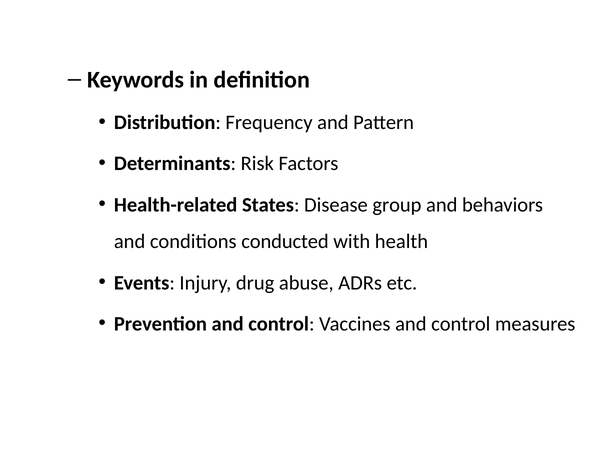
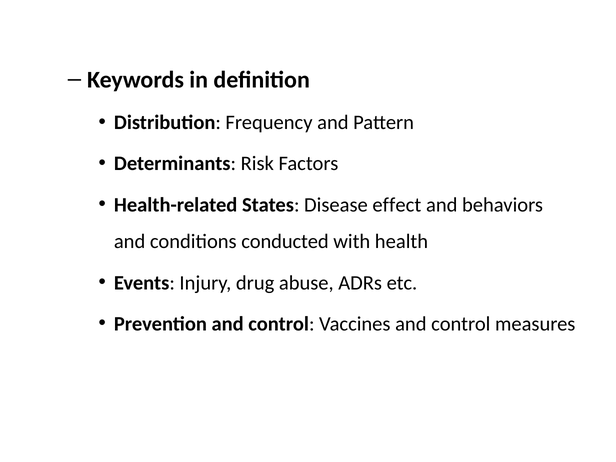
group: group -> effect
